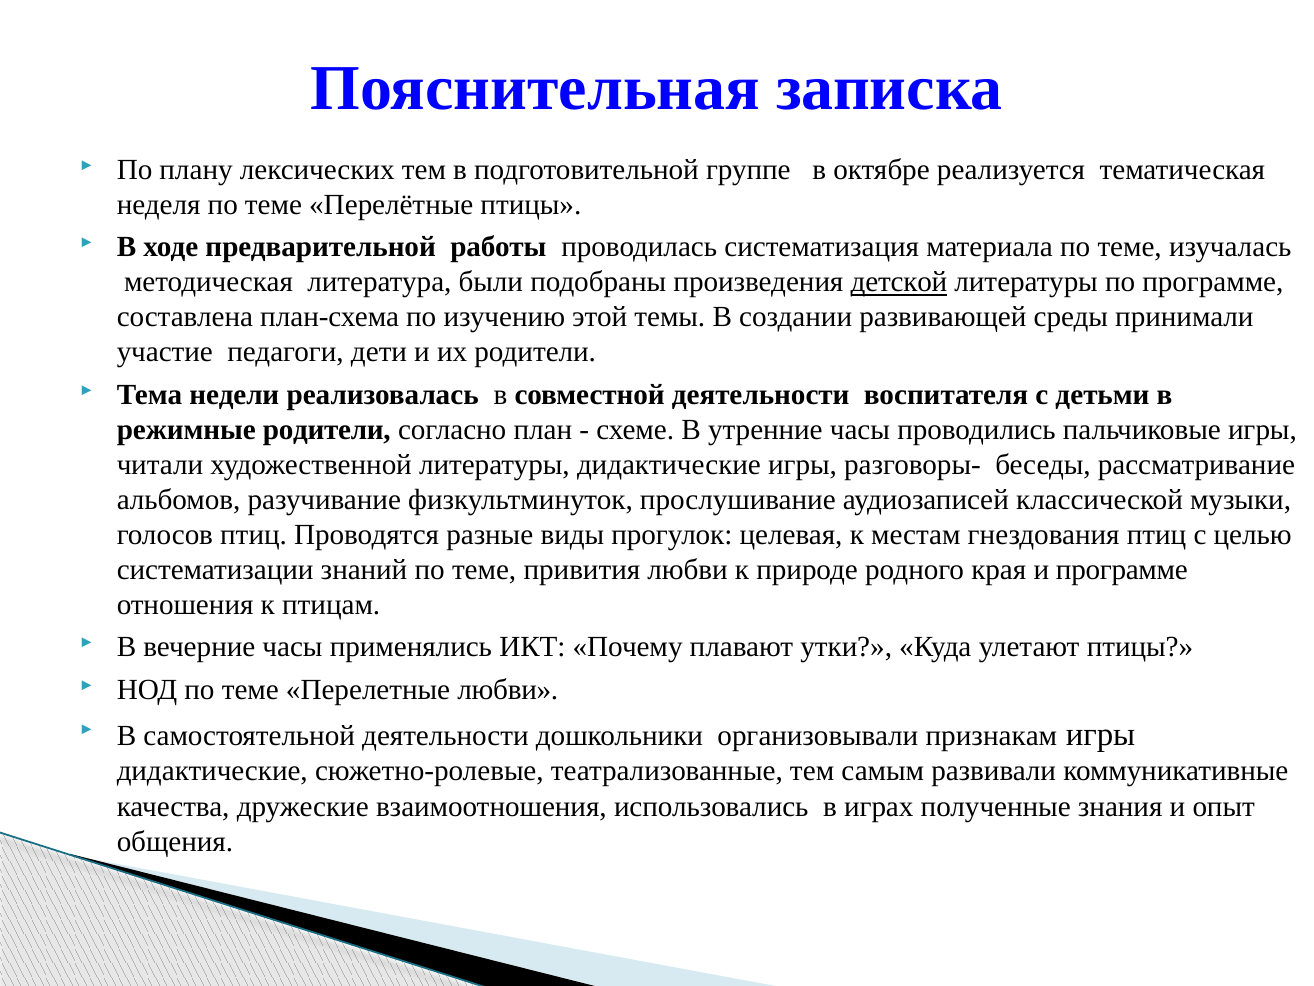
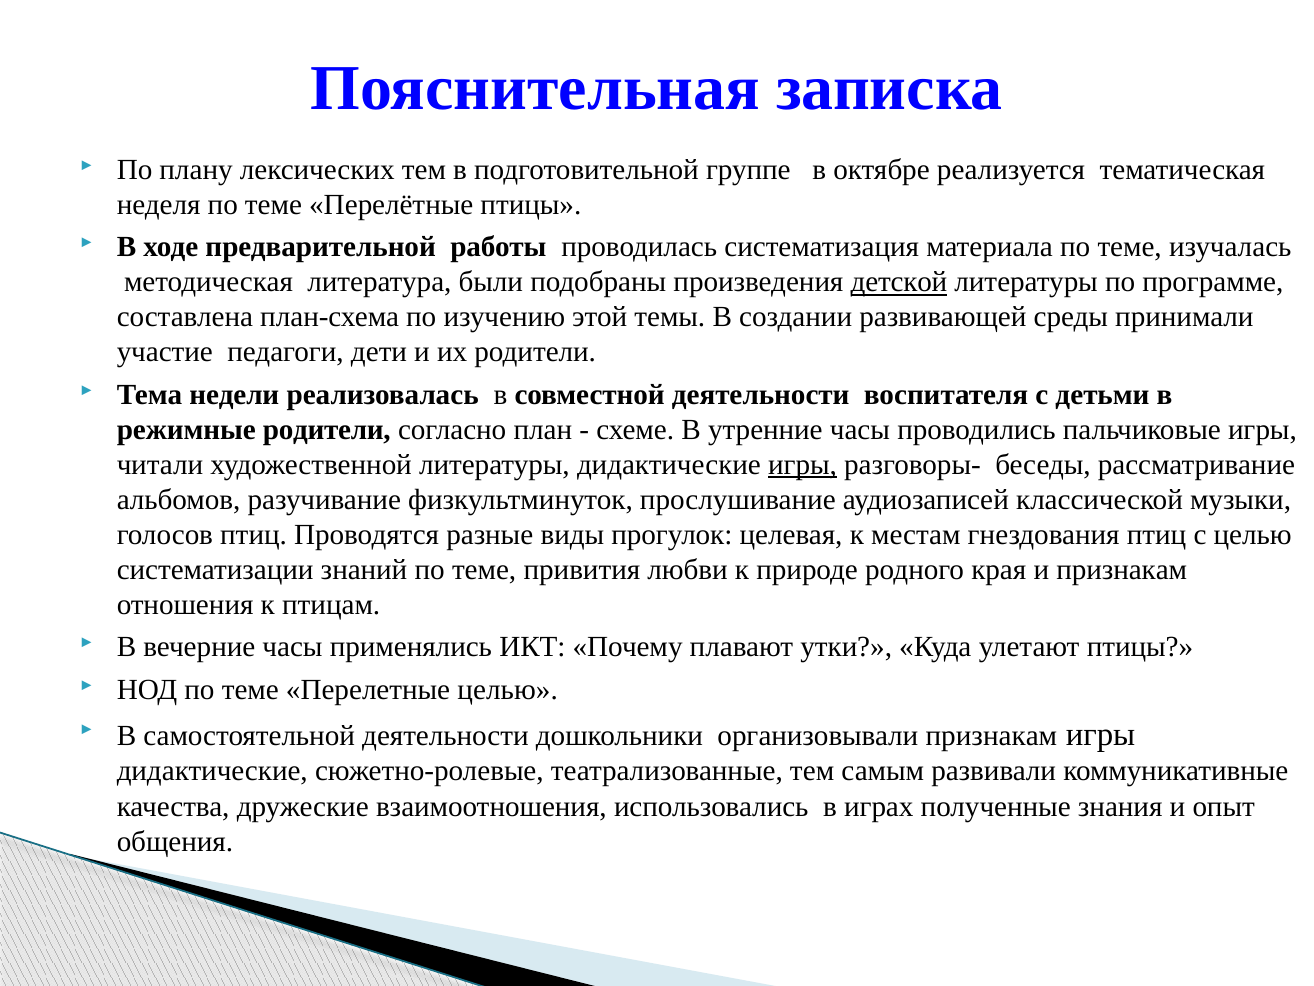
игры at (803, 464) underline: none -> present
и программе: программе -> признакам
Перелетные любви: любви -> целью
